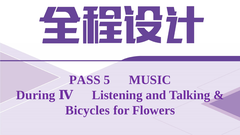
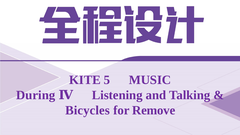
PASS: PASS -> KITE
Flowers: Flowers -> Remove
